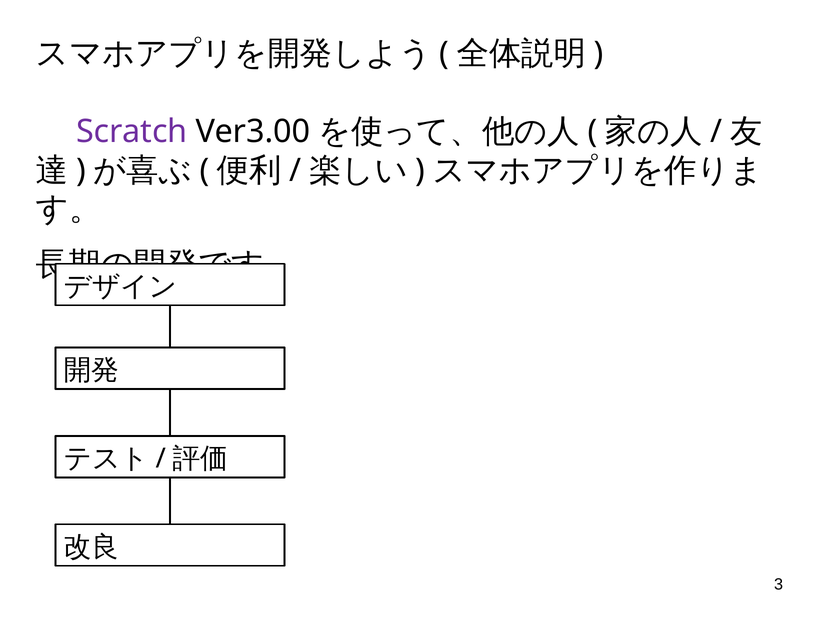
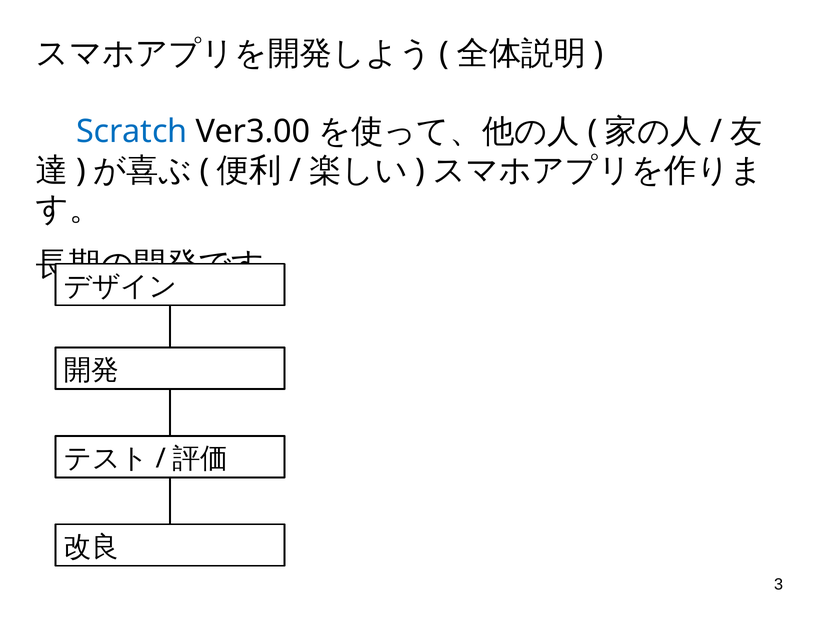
Scratch colour: purple -> blue
